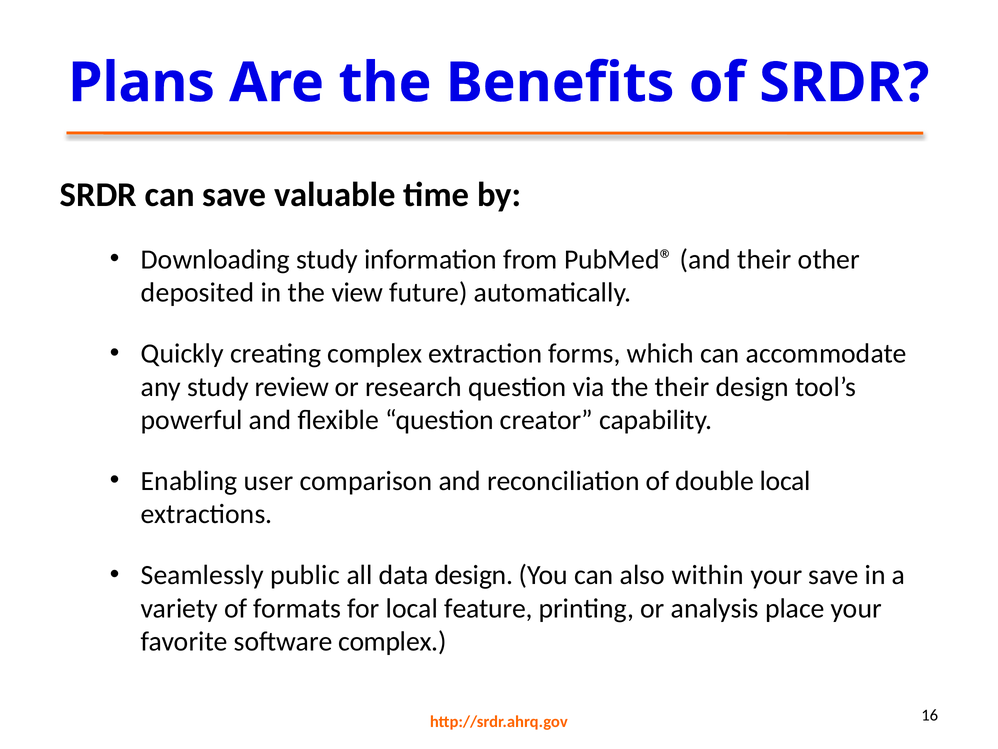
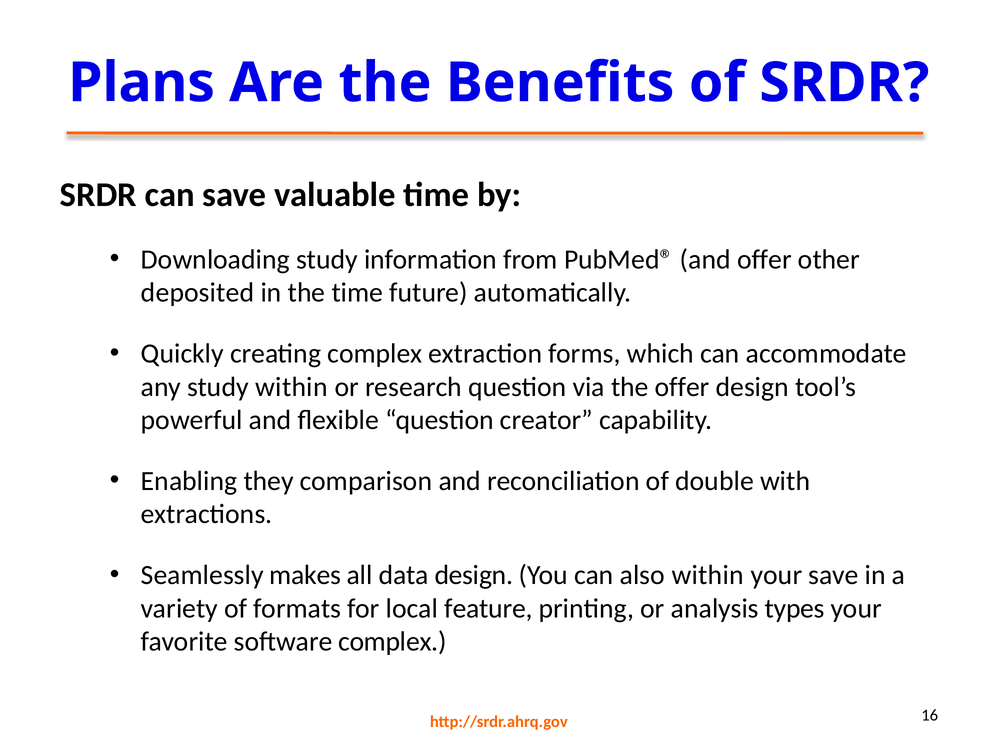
and their: their -> offer
the view: view -> time
study review: review -> within
the their: their -> offer
user: user -> they
double local: local -> with
public: public -> makes
place: place -> types
